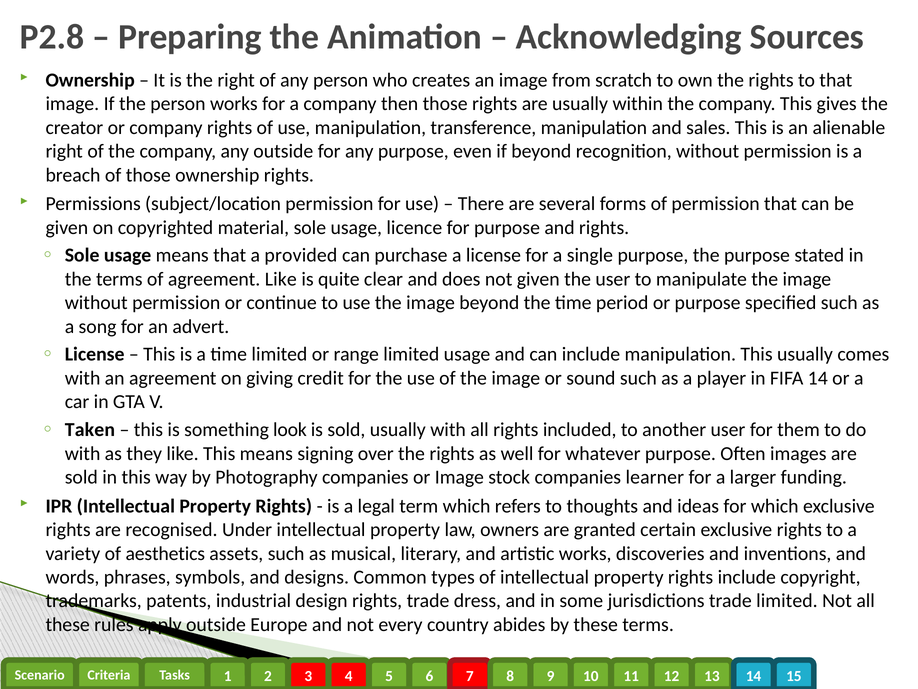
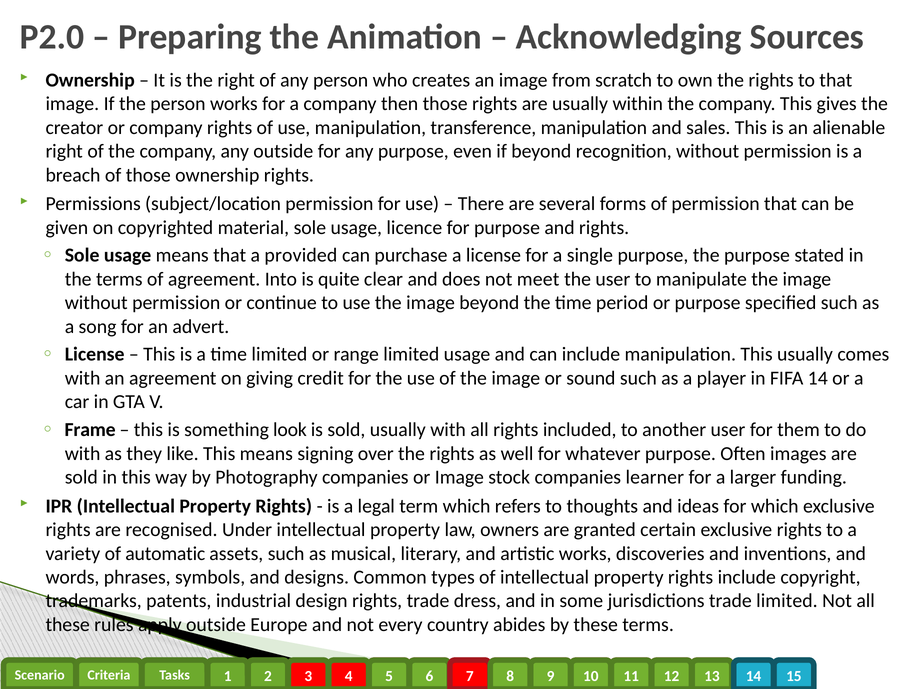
P2.8: P2.8 -> P2.0
agreement Like: Like -> Into
not given: given -> meet
Taken: Taken -> Frame
aesthetics: aesthetics -> automatic
